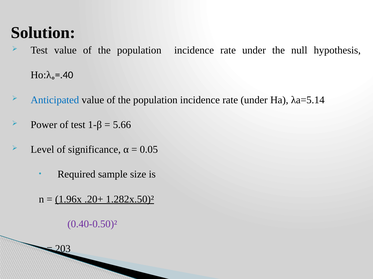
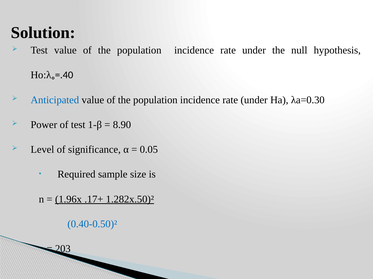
λa=5.14: λa=5.14 -> λa=0.30
5.66: 5.66 -> 8.90
.20+: .20+ -> .17+
0.40-0.50)² colour: purple -> blue
